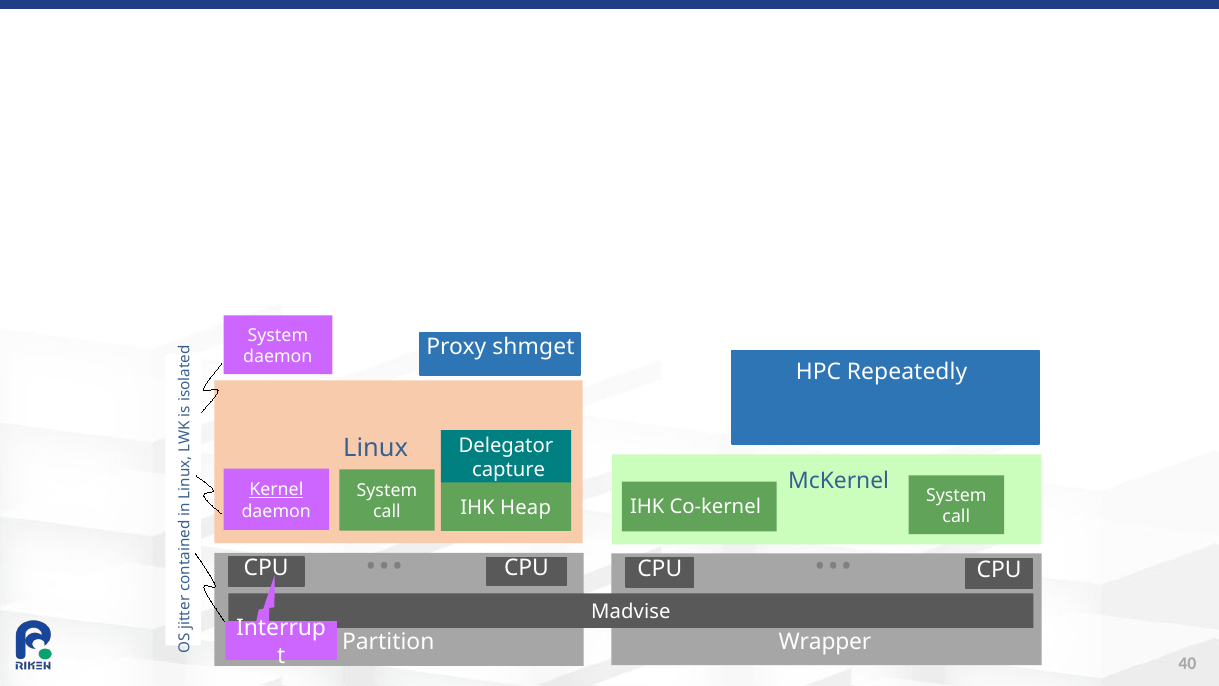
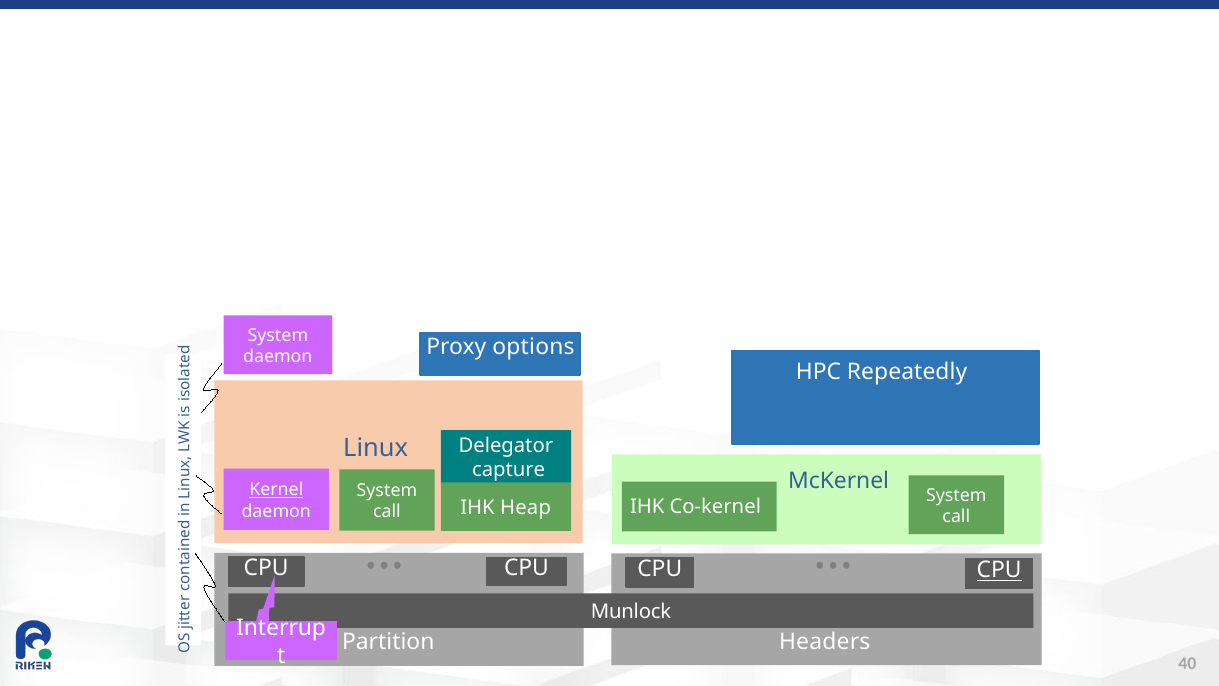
shmget: shmget -> options
CPU at (999, 570) underline: none -> present
Madvise: Madvise -> Munlock
Wrapper: Wrapper -> Headers
